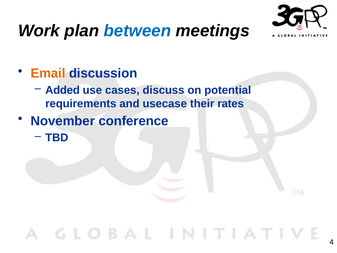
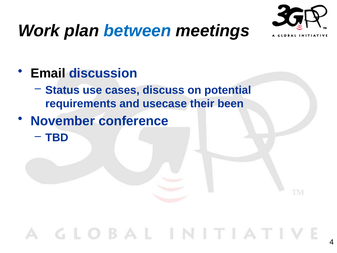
Email colour: orange -> black
Added: Added -> Status
rates: rates -> been
